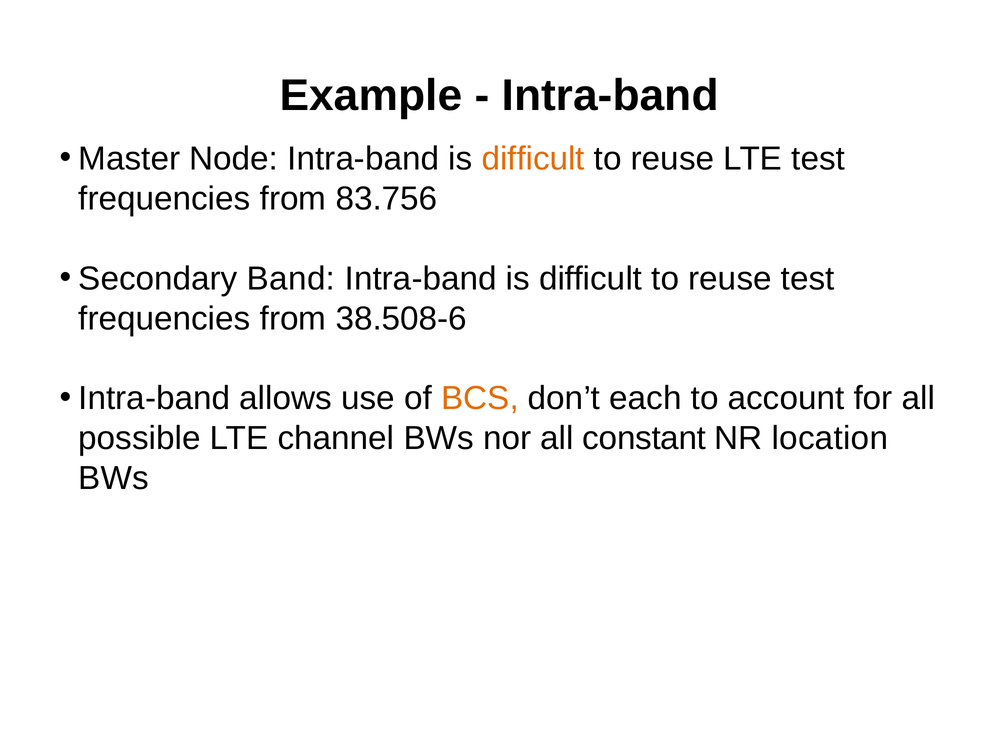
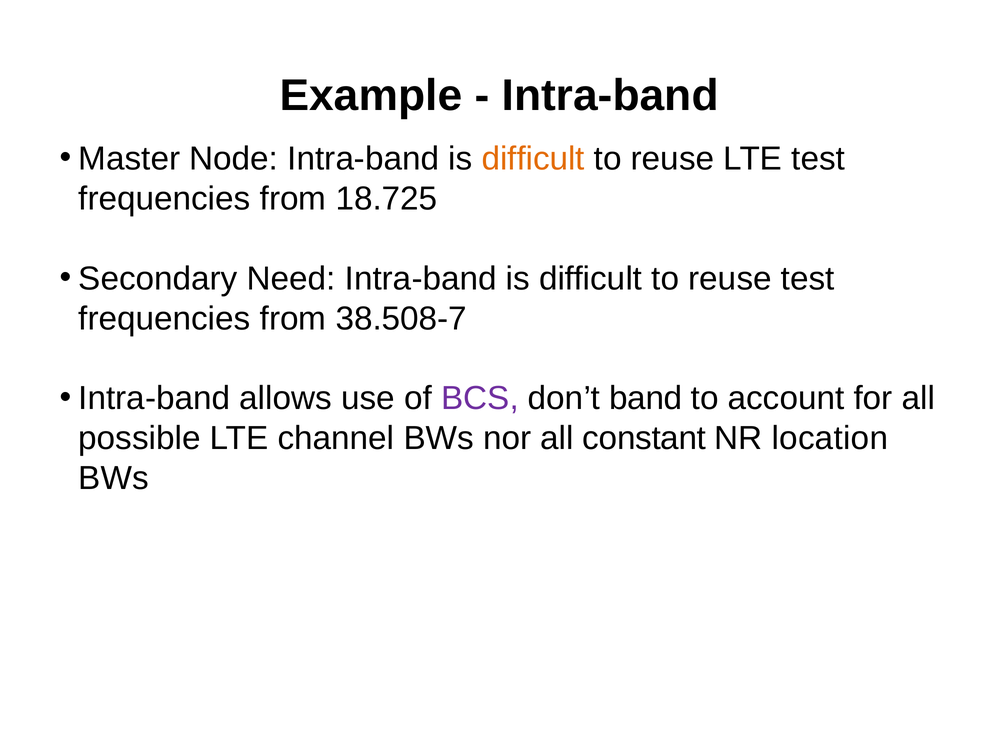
83.756: 83.756 -> 18.725
Band: Band -> Need
38.508-6: 38.508-6 -> 38.508-7
BCS colour: orange -> purple
each: each -> band
